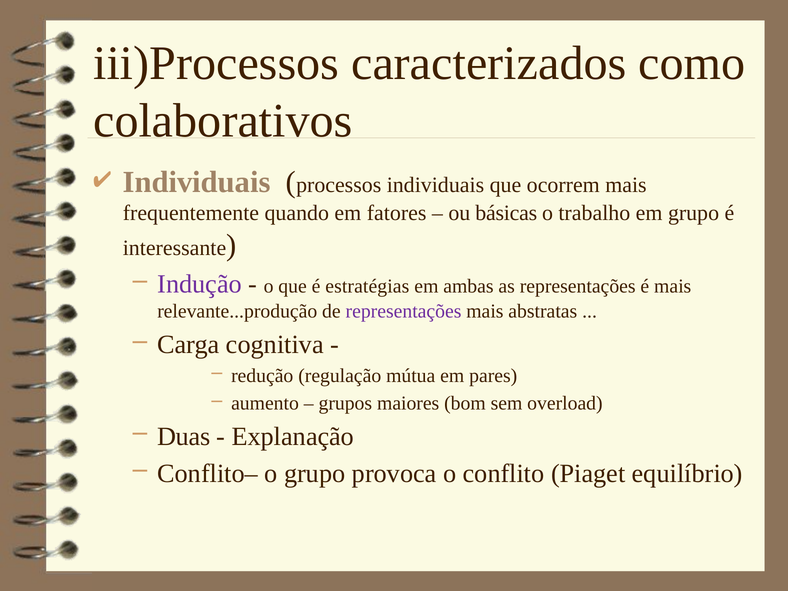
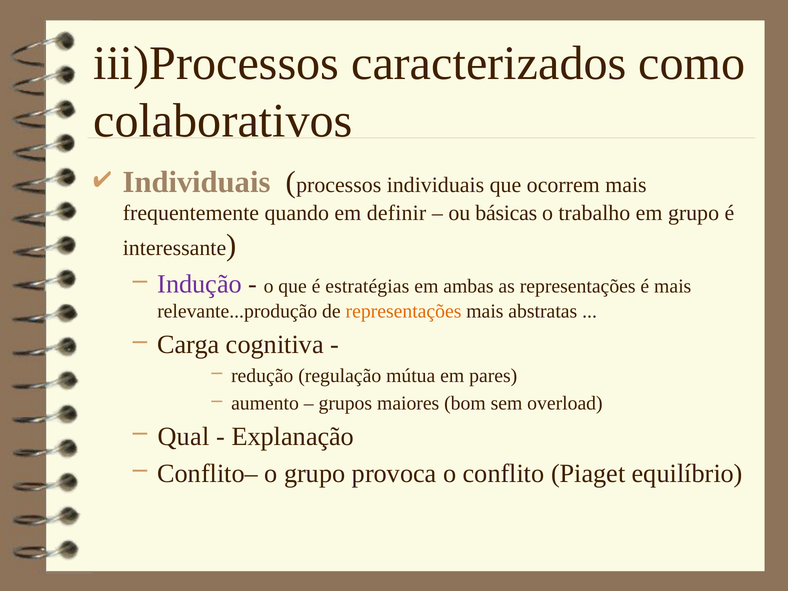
fatores: fatores -> definir
representações at (404, 311) colour: purple -> orange
Duas: Duas -> Qual
